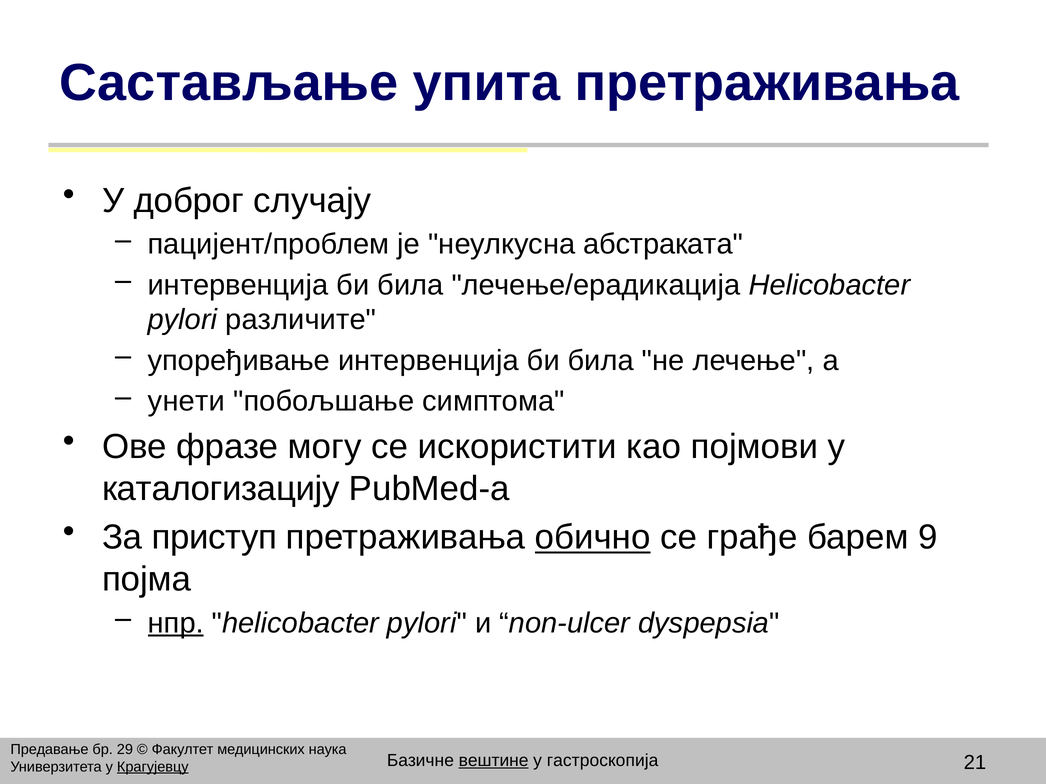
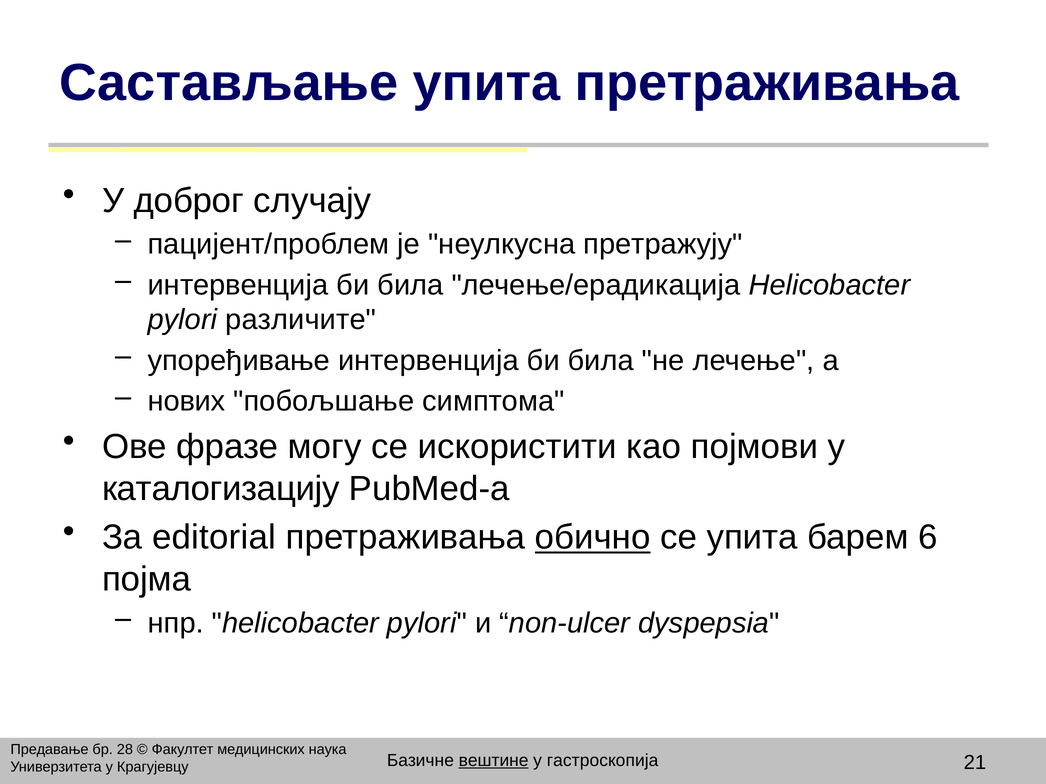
абстраката: абстраката -> претражују
унети: унети -> нових
приступ: приступ -> editorial
се грађе: грађе -> упита
9: 9 -> 6
нпр underline: present -> none
29: 29 -> 28
Крагујевцу underline: present -> none
